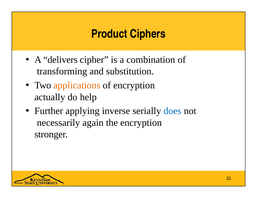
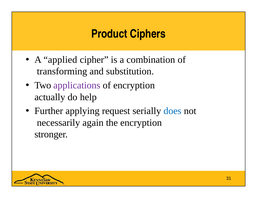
delivers: delivers -> applied
applications colour: orange -> purple
inverse: inverse -> request
